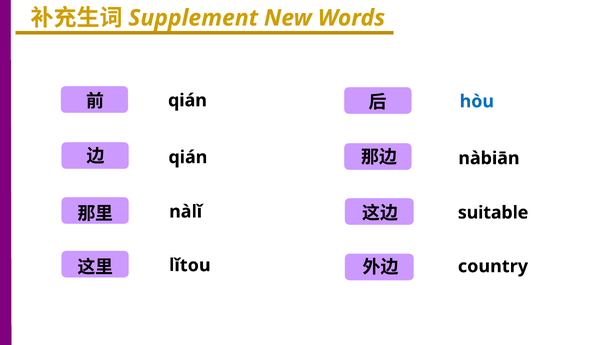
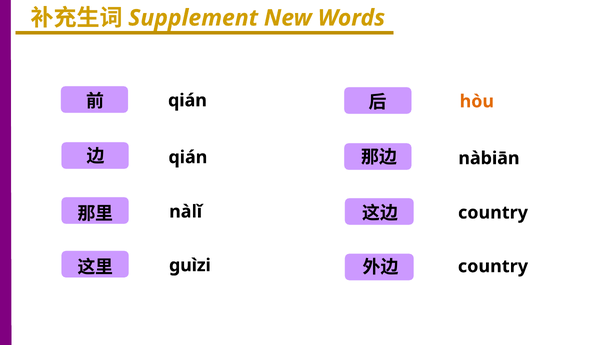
hòu colour: blue -> orange
suitable at (493, 213): suitable -> country
lǐtou: lǐtou -> ɡuìzi
